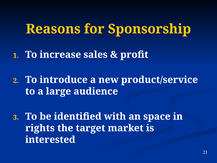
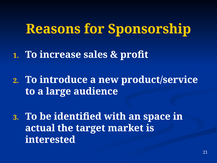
rights: rights -> actual
